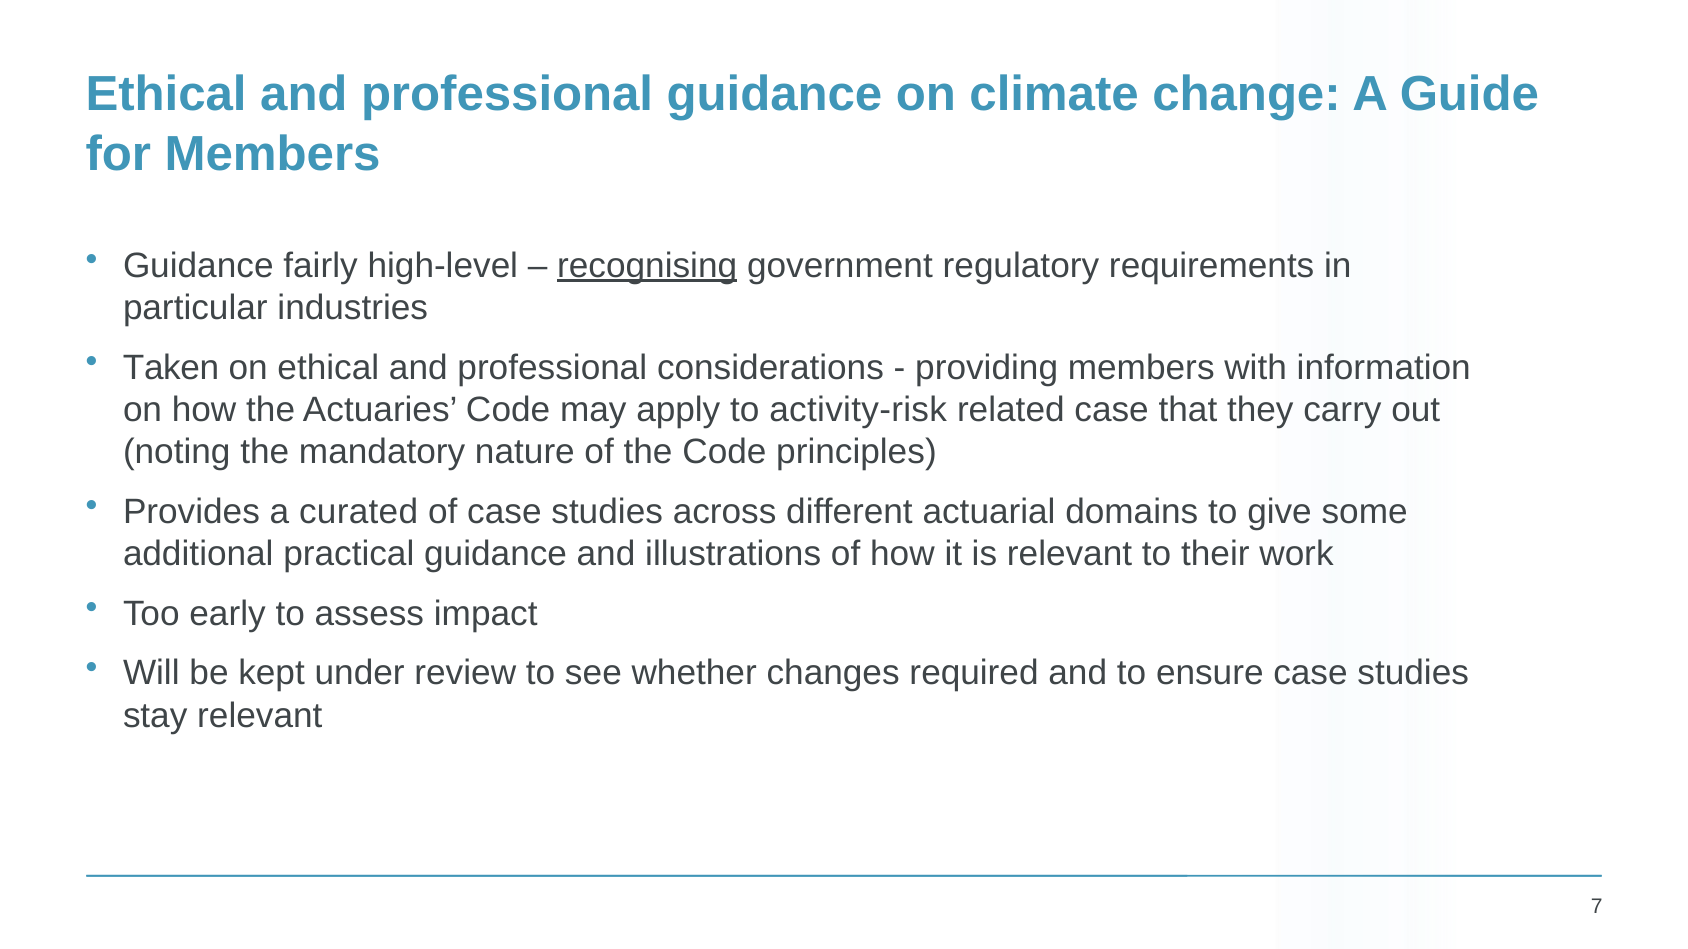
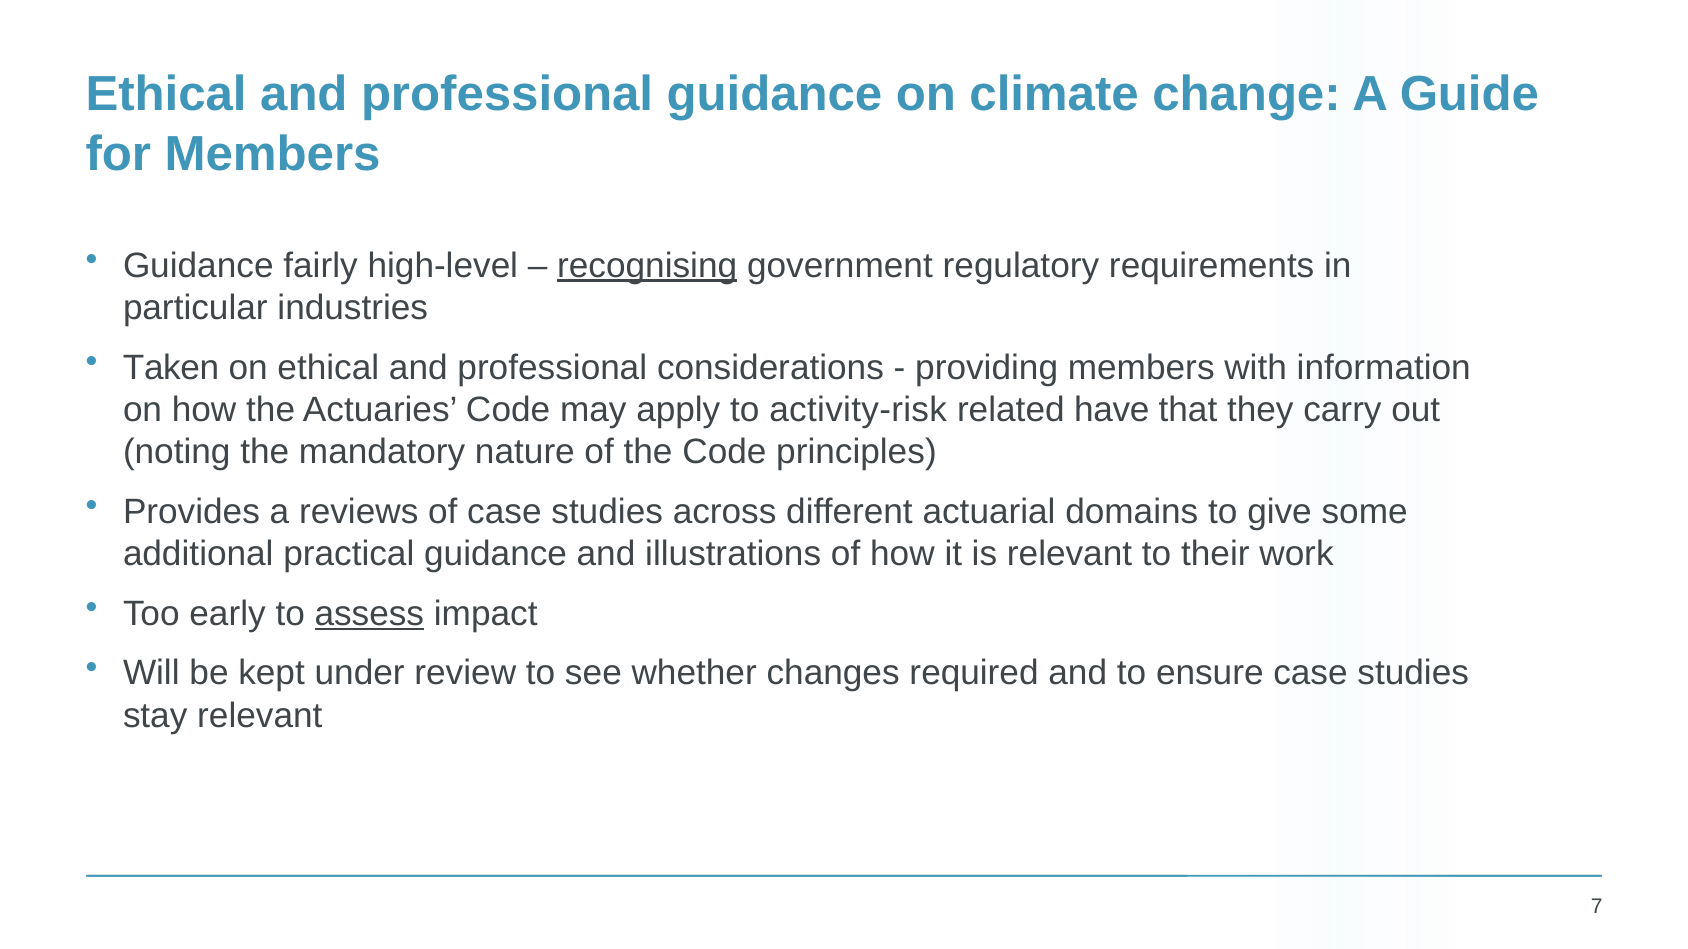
related case: case -> have
curated: curated -> reviews
assess underline: none -> present
